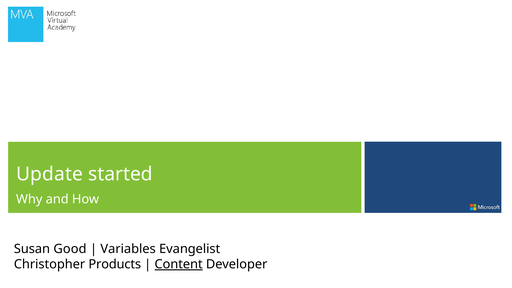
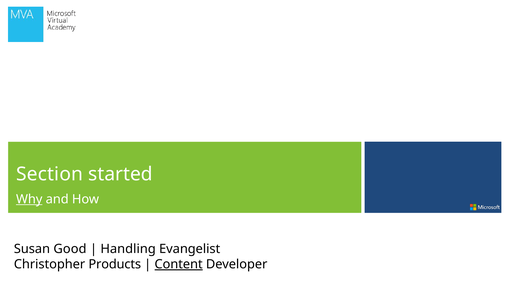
Update: Update -> Section
Why underline: none -> present
Variables: Variables -> Handling
